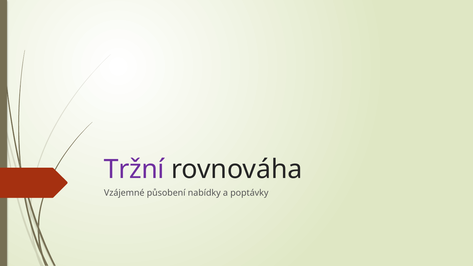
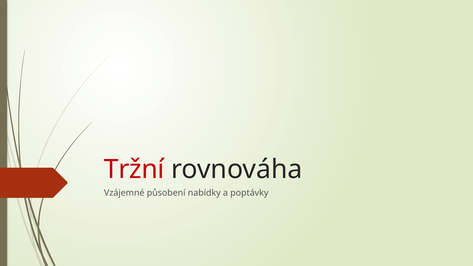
Tržní colour: purple -> red
